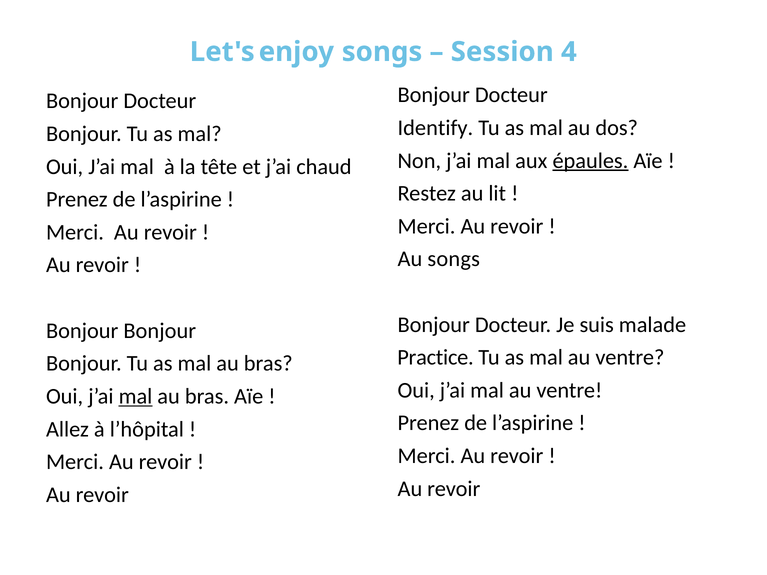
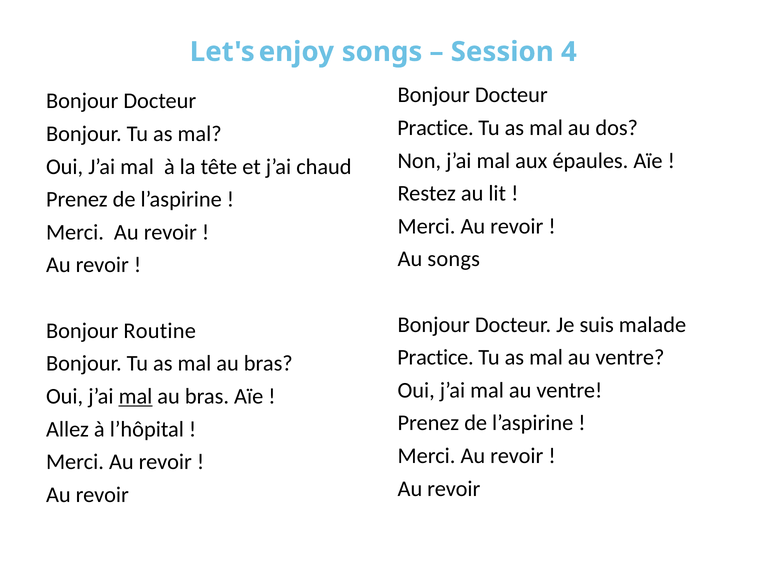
Identify at (435, 128): Identify -> Practice
épaules underline: present -> none
Bonjour at (160, 331): Bonjour -> Routine
